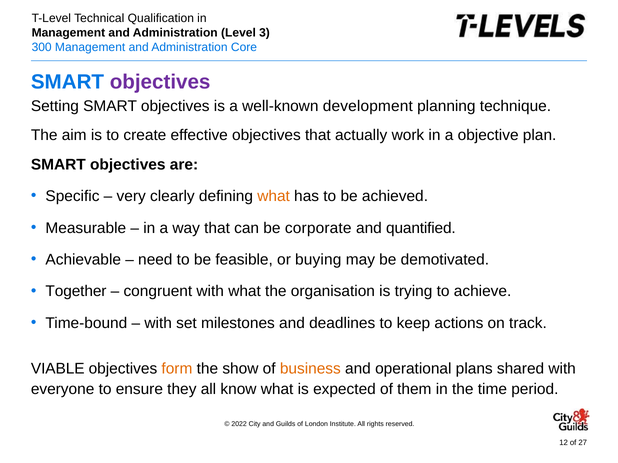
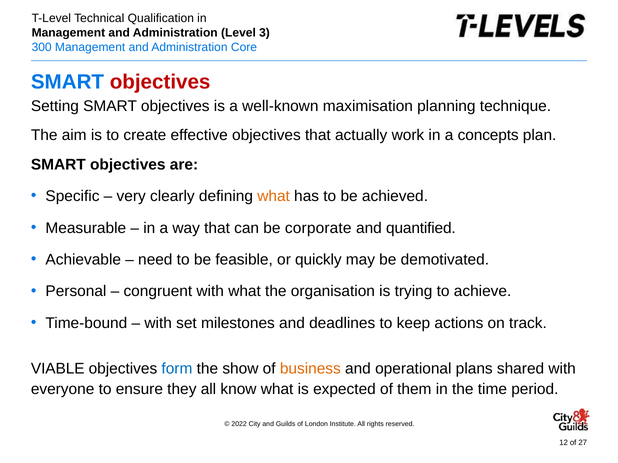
objectives at (160, 82) colour: purple -> red
development: development -> maximisation
objective: objective -> concepts
buying: buying -> quickly
Together: Together -> Personal
form colour: orange -> blue
